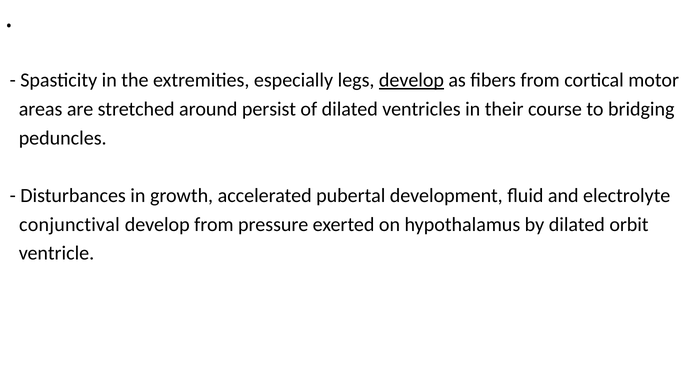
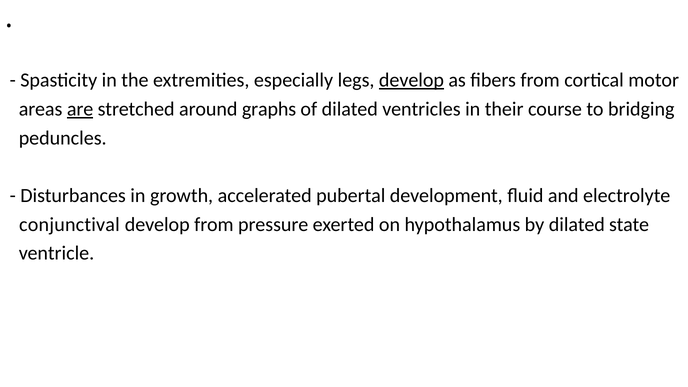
are underline: none -> present
persist: persist -> graphs
orbit: orbit -> state
